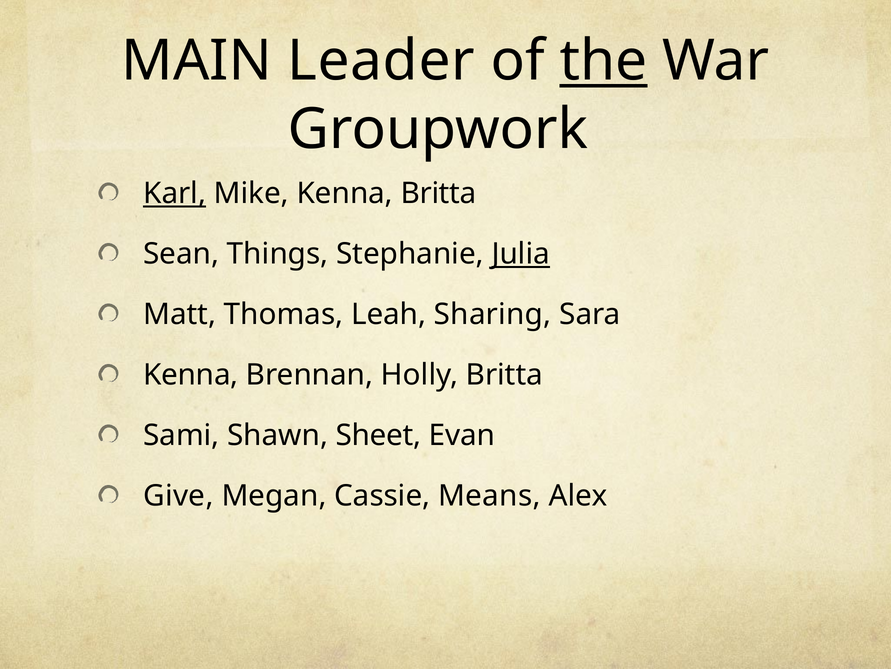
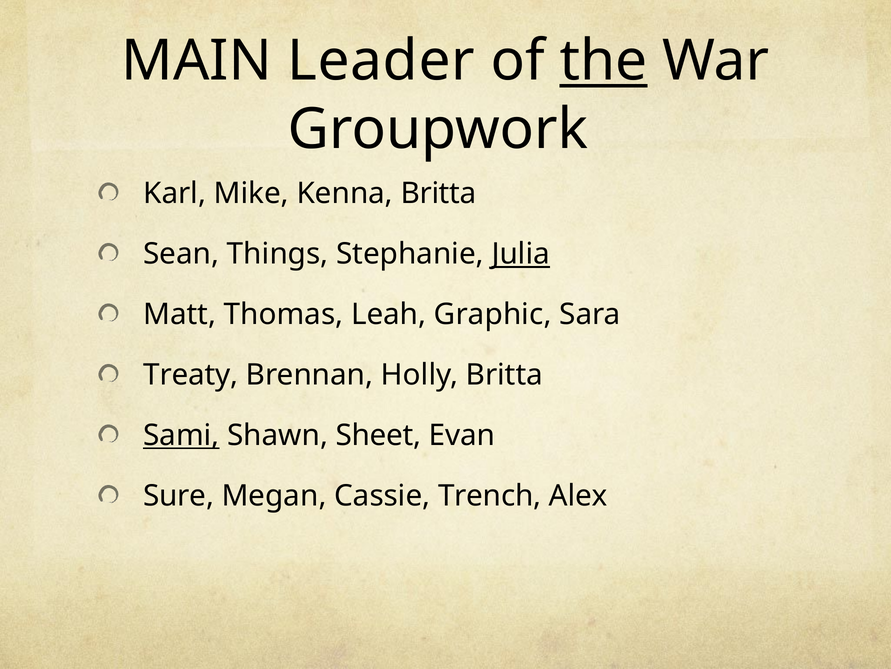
Karl underline: present -> none
Sharing: Sharing -> Graphic
Kenna at (191, 375): Kenna -> Treaty
Sami underline: none -> present
Give: Give -> Sure
Means: Means -> Trench
